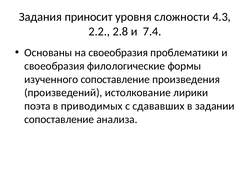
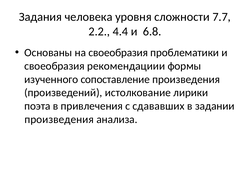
приносит: приносит -> человека
4.3: 4.3 -> 7.7
2.8: 2.8 -> 4.4
7.4: 7.4 -> 6.8
филологические: филологические -> рекомендациии
приводимых: приводимых -> привлечения
сопоставление at (59, 119): сопоставление -> произведения
